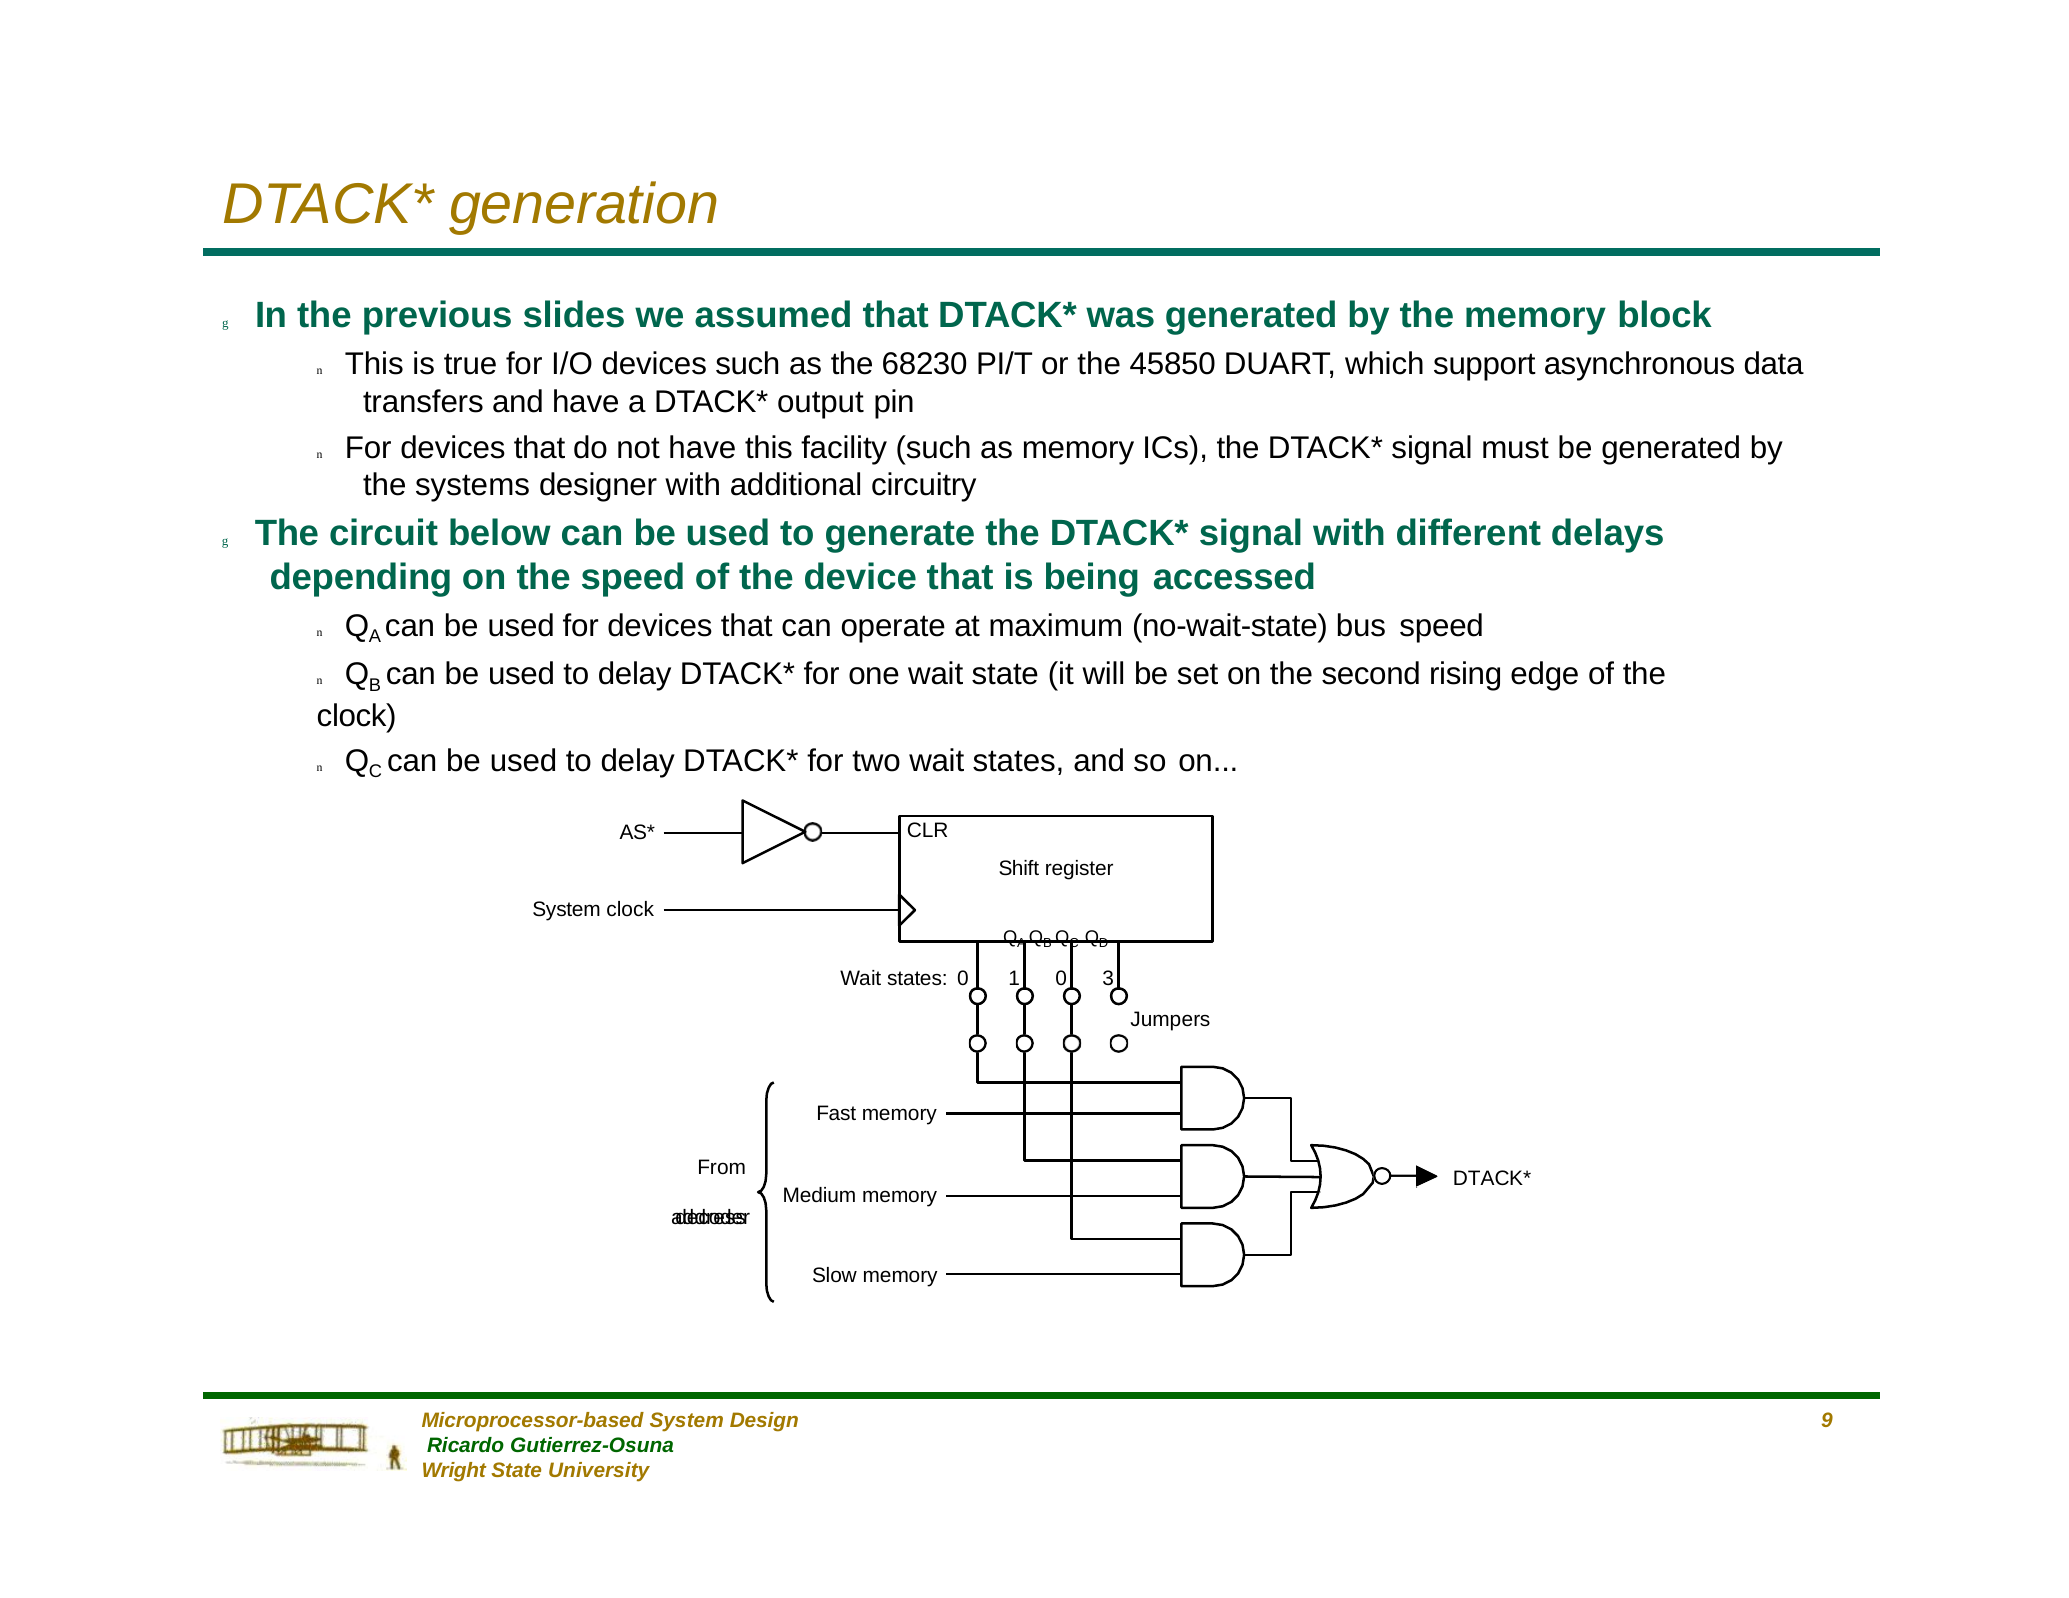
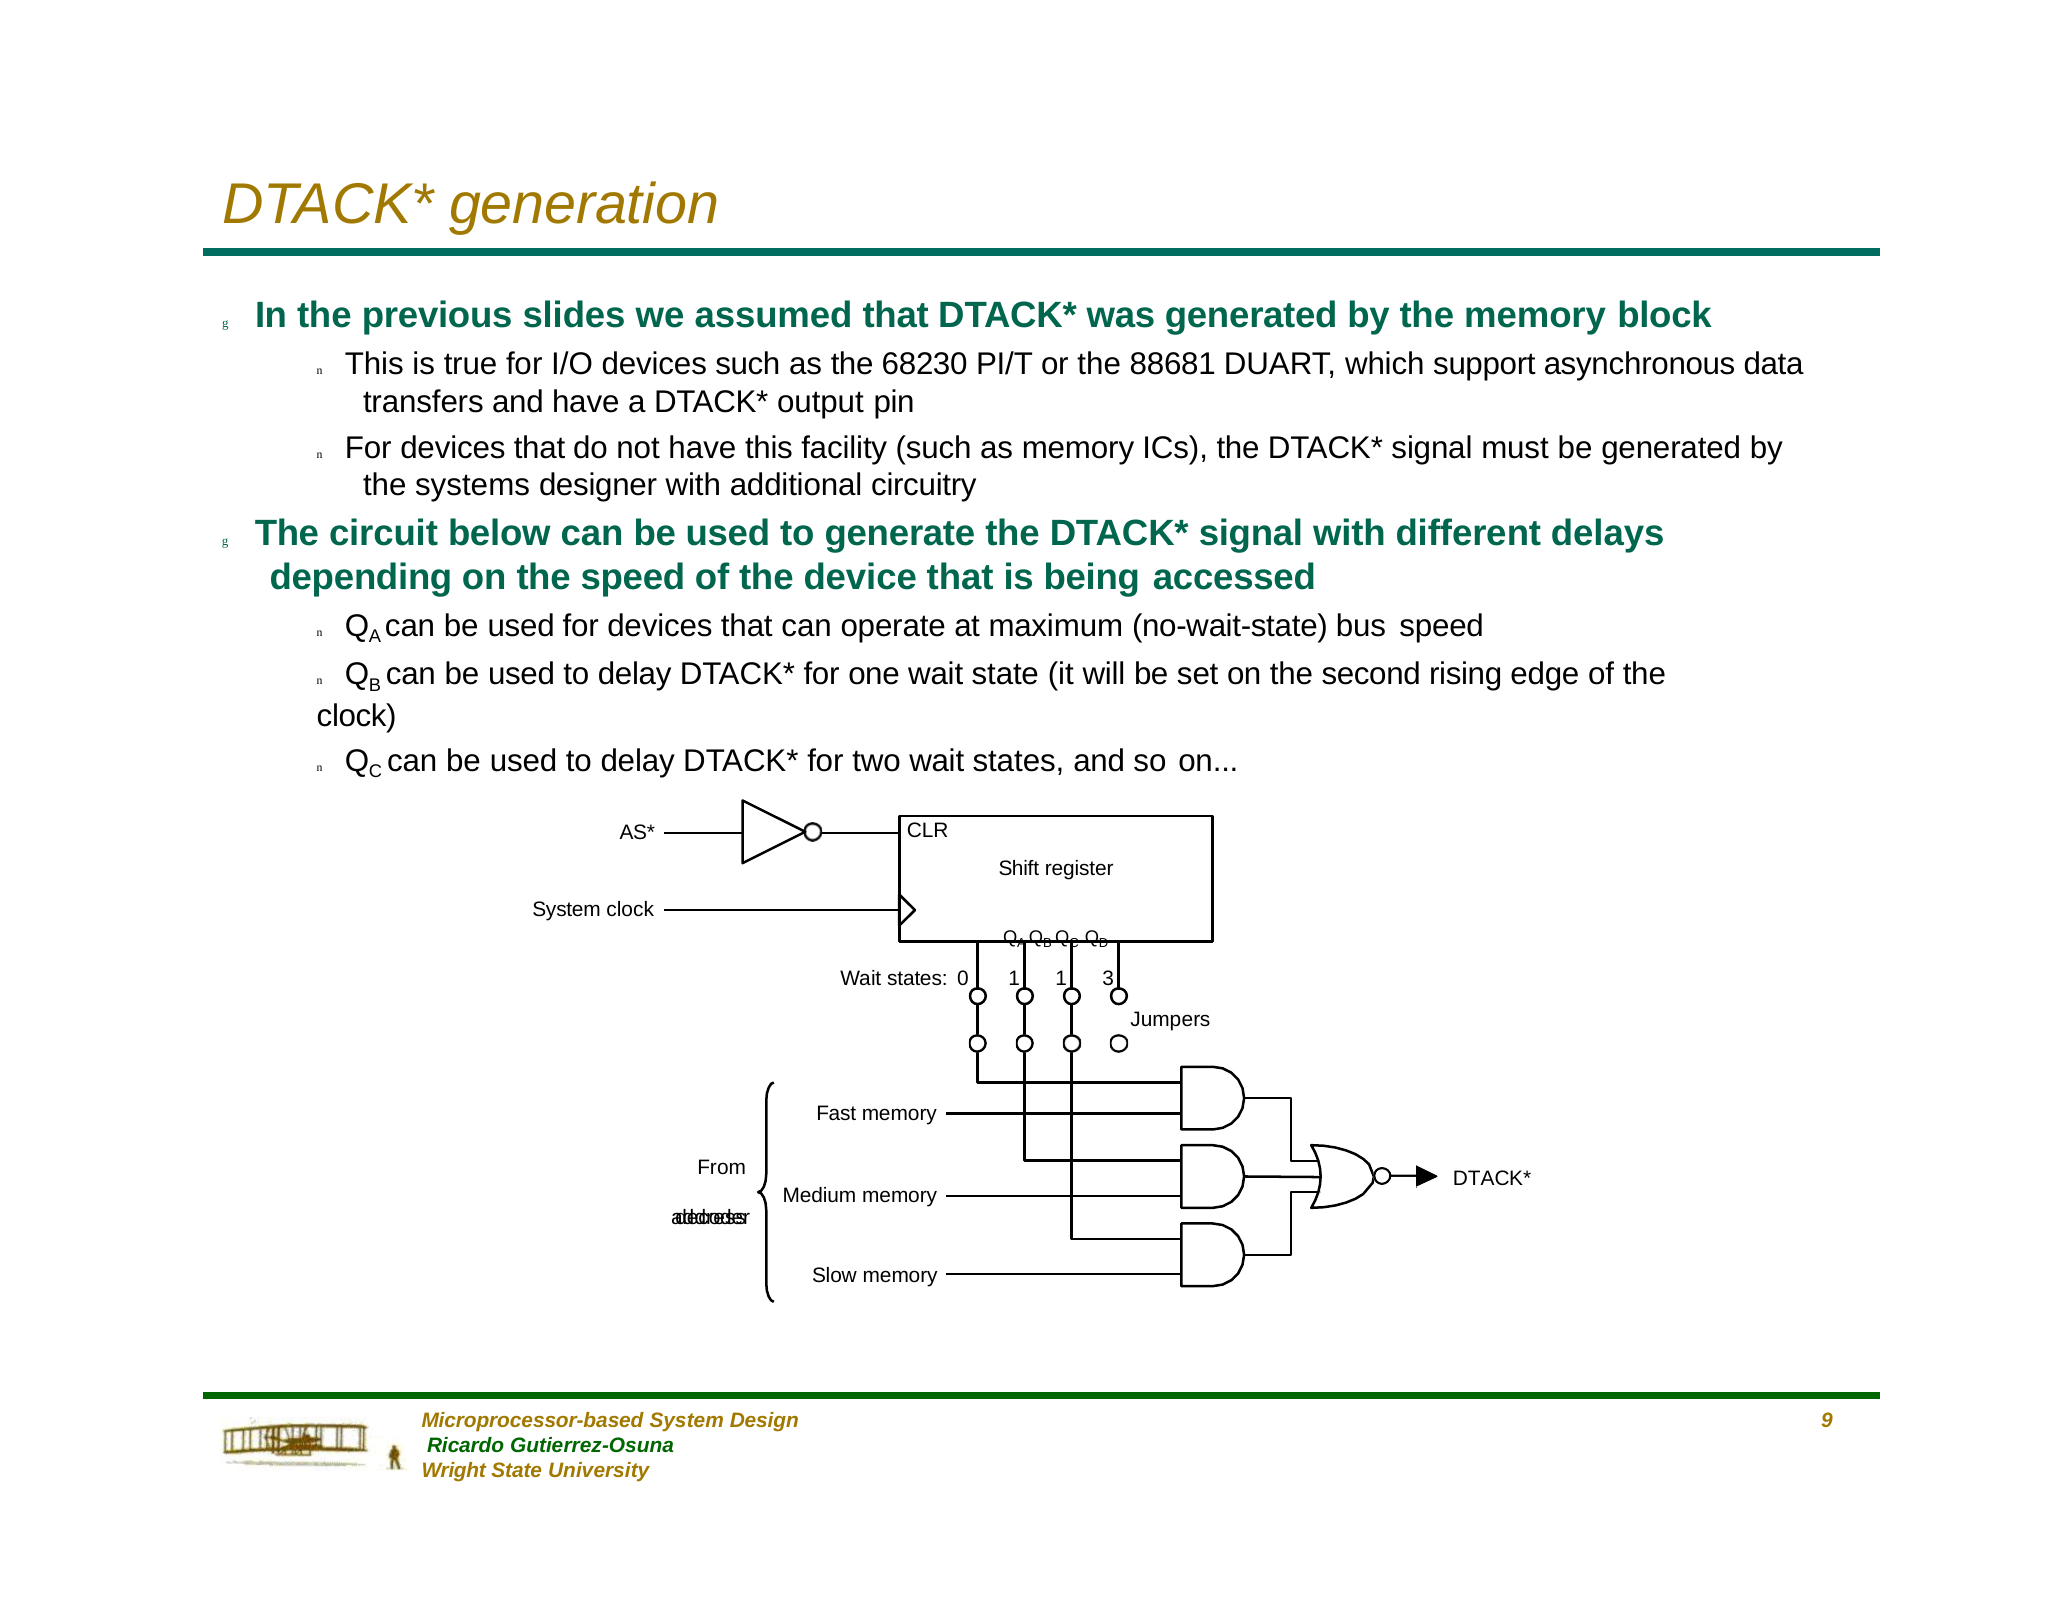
45850: 45850 -> 88681
1 0: 0 -> 1
